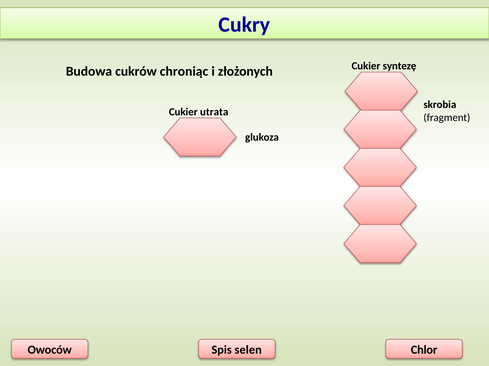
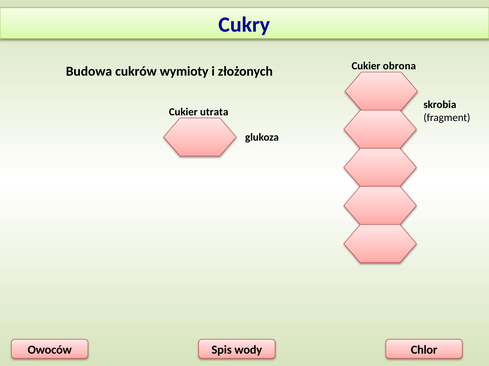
syntezę: syntezę -> obrona
chroniąc: chroniąc -> wymioty
selen: selen -> wody
